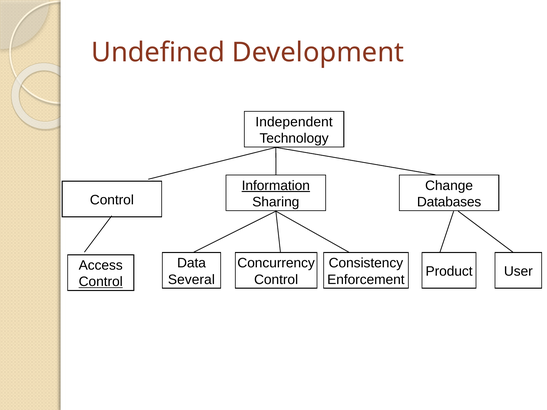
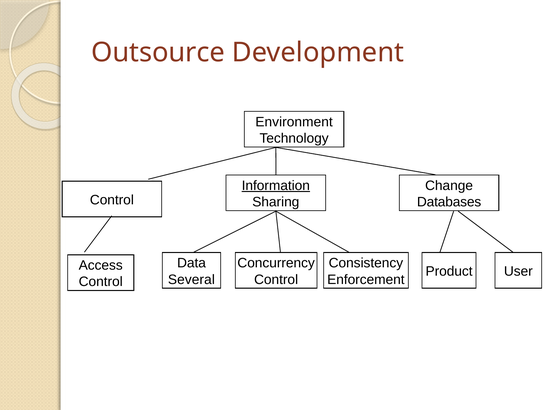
Undefined: Undefined -> Outsource
Independent: Independent -> Environment
Control at (101, 282) underline: present -> none
